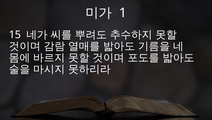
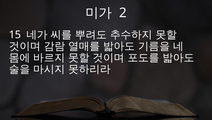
1: 1 -> 2
